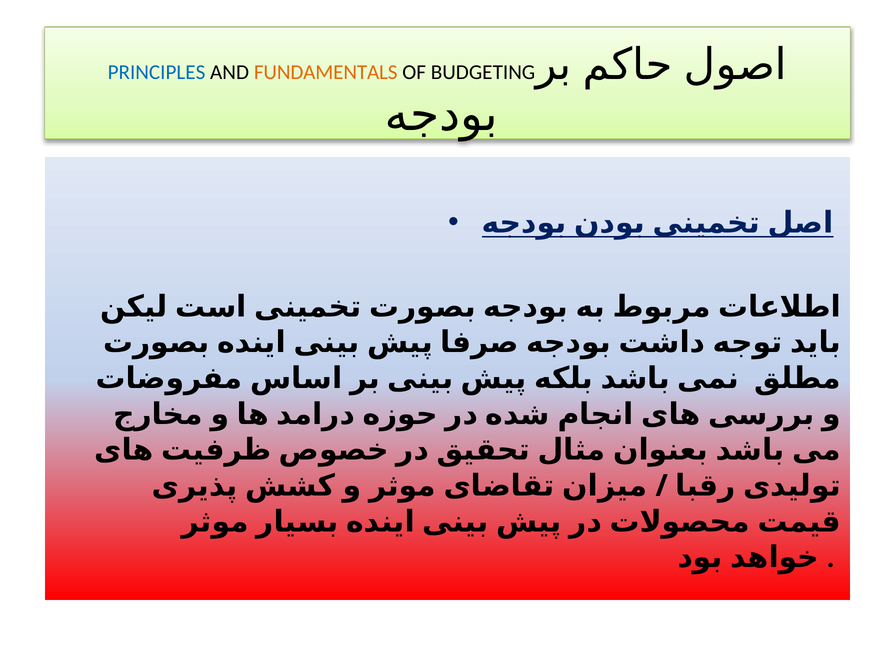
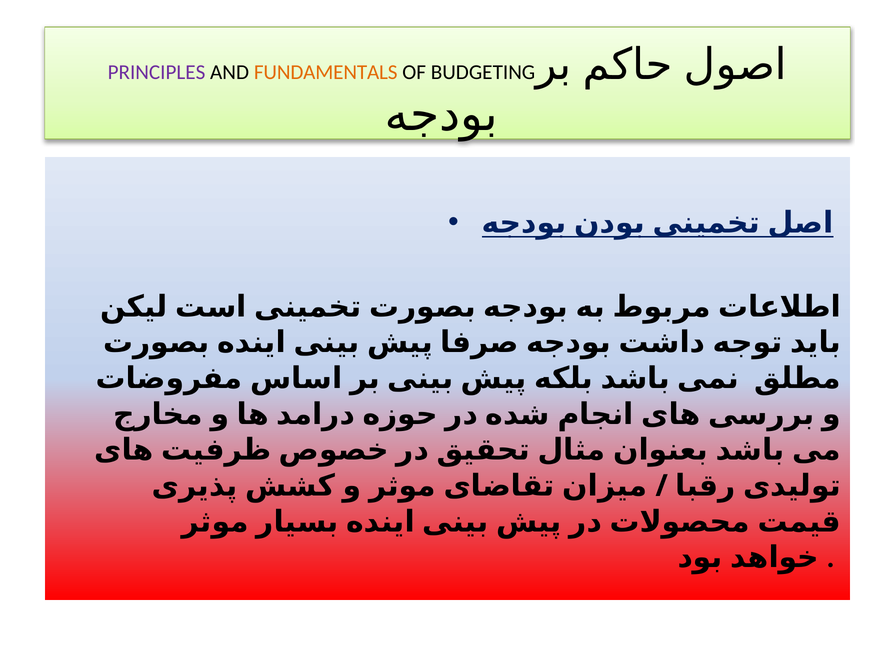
PRINCIPLES colour: blue -> purple
